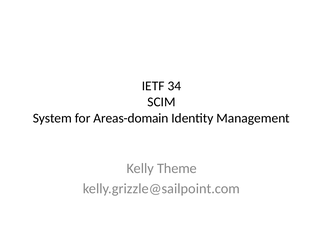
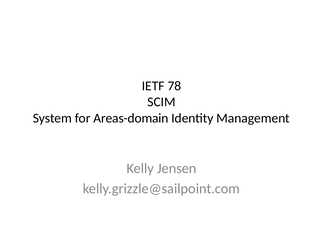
34: 34 -> 78
Theme: Theme -> Jensen
